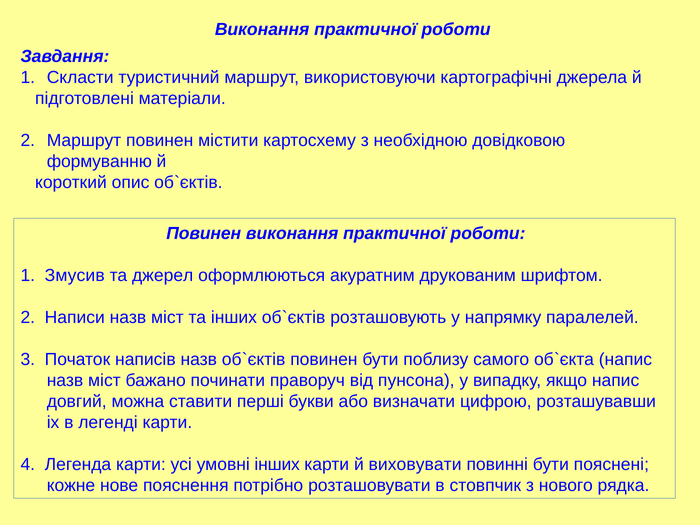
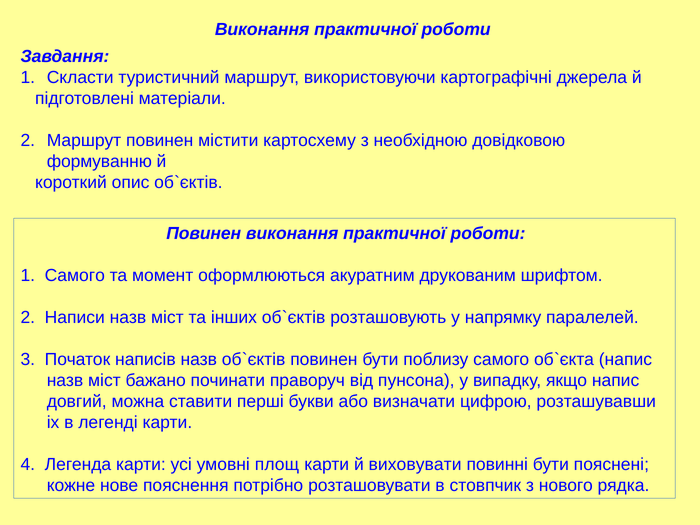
1 Змусив: Змусив -> Самого
джерел: джерел -> момент
умовні інших: інших -> площ
